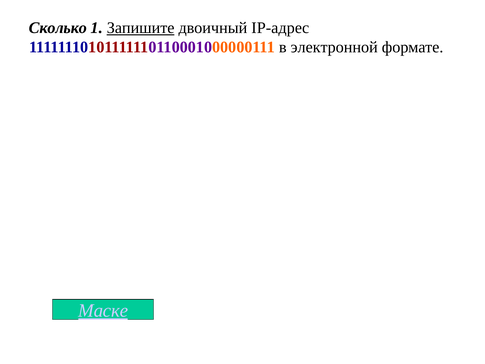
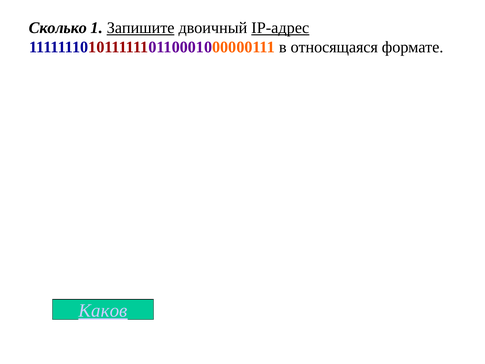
IP-адрес underline: none -> present
электронной: электронной -> относящаяся
Маске: Маске -> Каков
